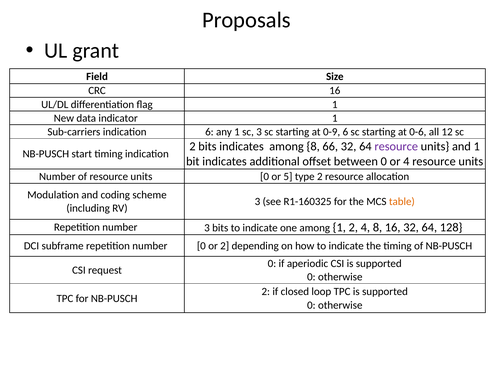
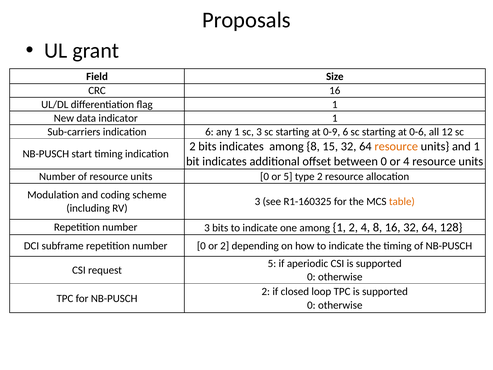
66: 66 -> 15
resource at (396, 146) colour: purple -> orange
0 at (272, 263): 0 -> 5
